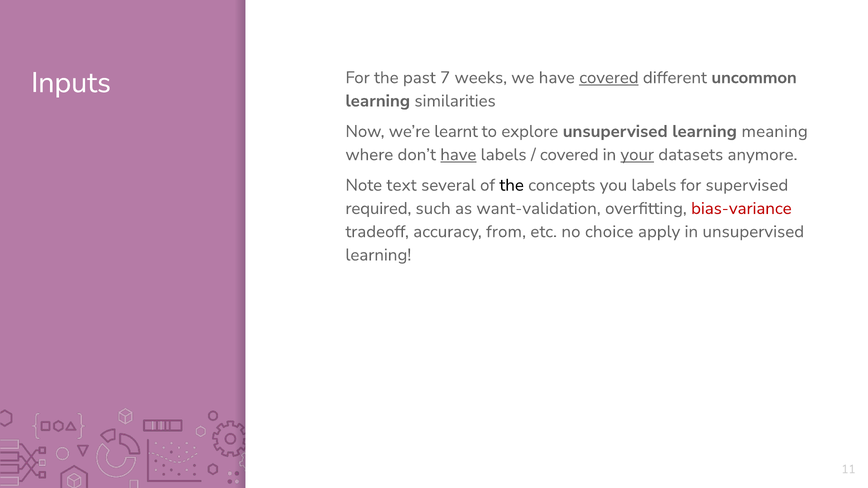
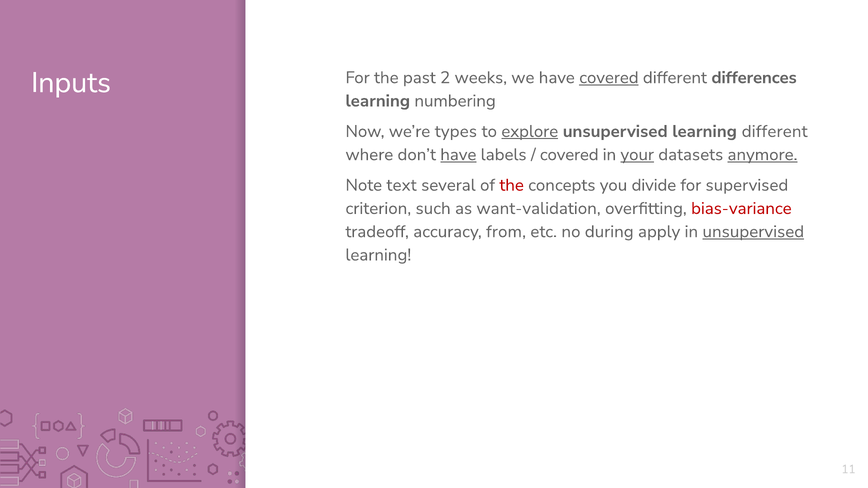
7: 7 -> 2
uncommon: uncommon -> differences
similarities: similarities -> numbering
learnt: learnt -> types
explore underline: none -> present
learning meaning: meaning -> different
anymore underline: none -> present
the at (512, 185) colour: black -> red
you labels: labels -> divide
required: required -> criterion
choice: choice -> during
unsupervised at (753, 232) underline: none -> present
